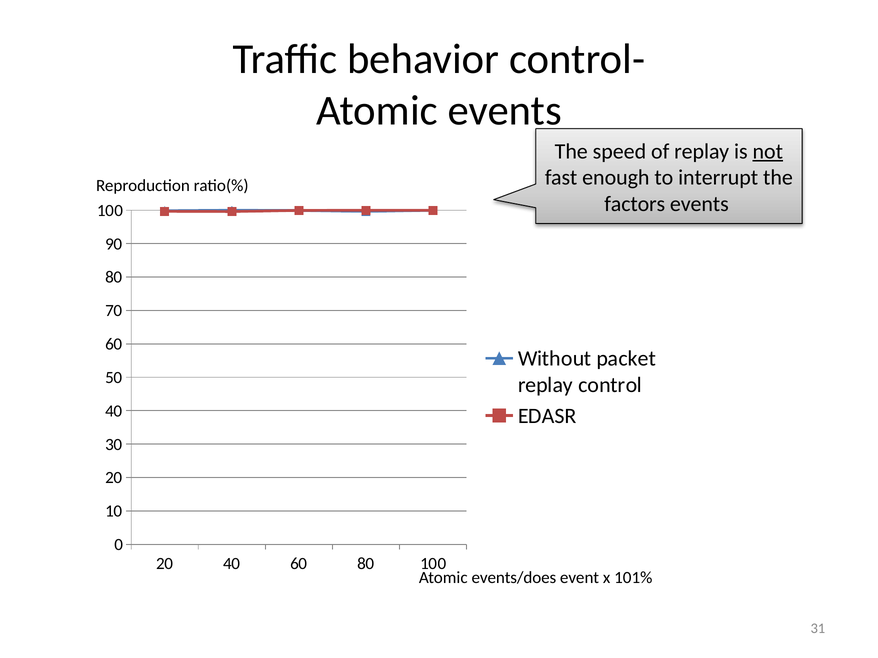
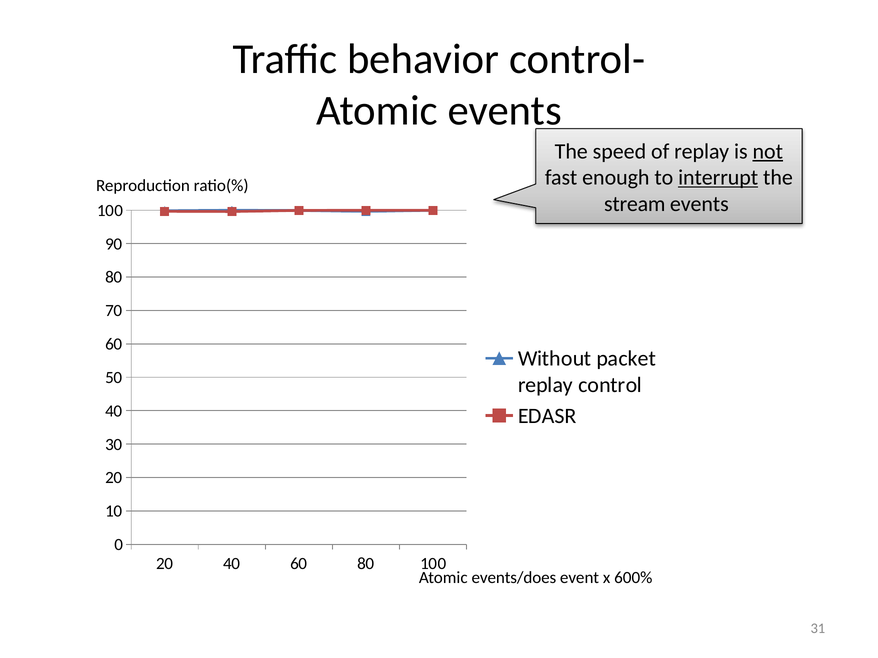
interrupt underline: none -> present
factors: factors -> stream
101%: 101% -> 600%
